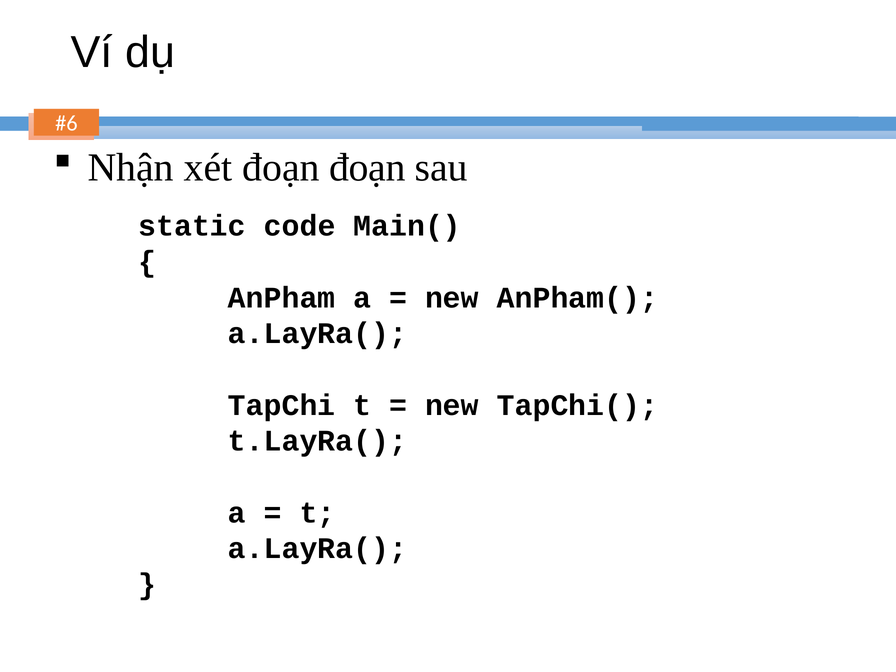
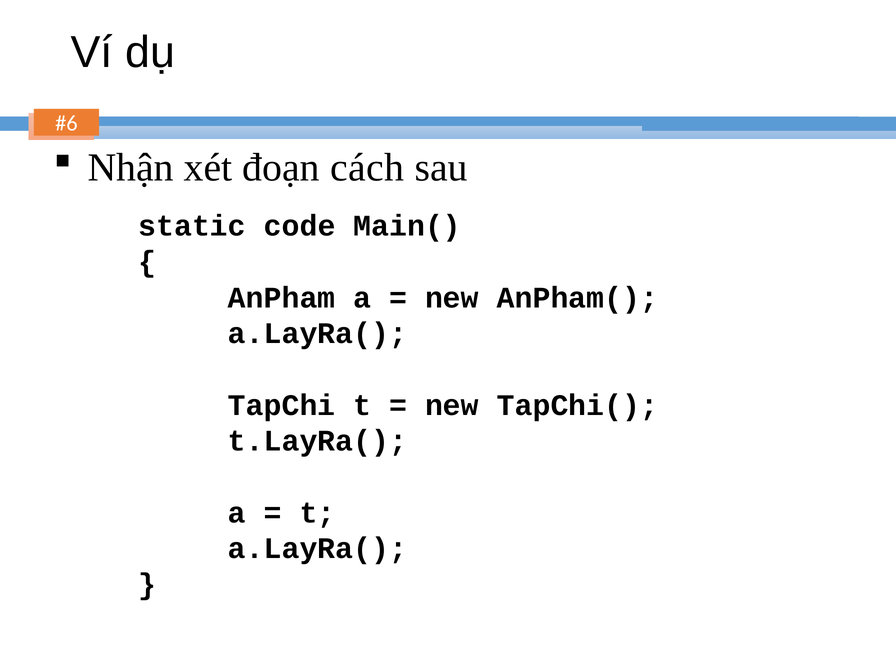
đoạn đoạn: đoạn -> cách
